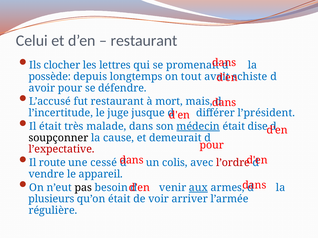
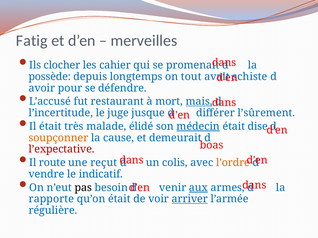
Celui: Celui -> Fatig
restaurant at (144, 41): restaurant -> merveilles
lettres: lettres -> cahier
mais underline: none -> present
l’président: l’président -> l’sûrement
malade dans: dans -> élidé
soupçonner colour: black -> orange
pour at (212, 145): pour -> boas
cessé: cessé -> reçut
l’ordre colour: red -> orange
appareil: appareil -> indicatif
plusieurs: plusieurs -> rapporte
arriver underline: none -> present
